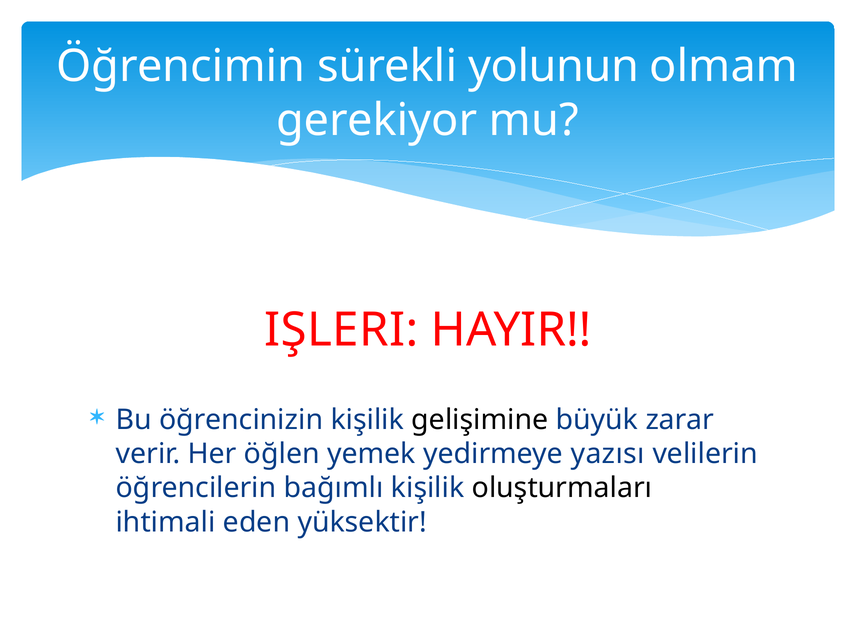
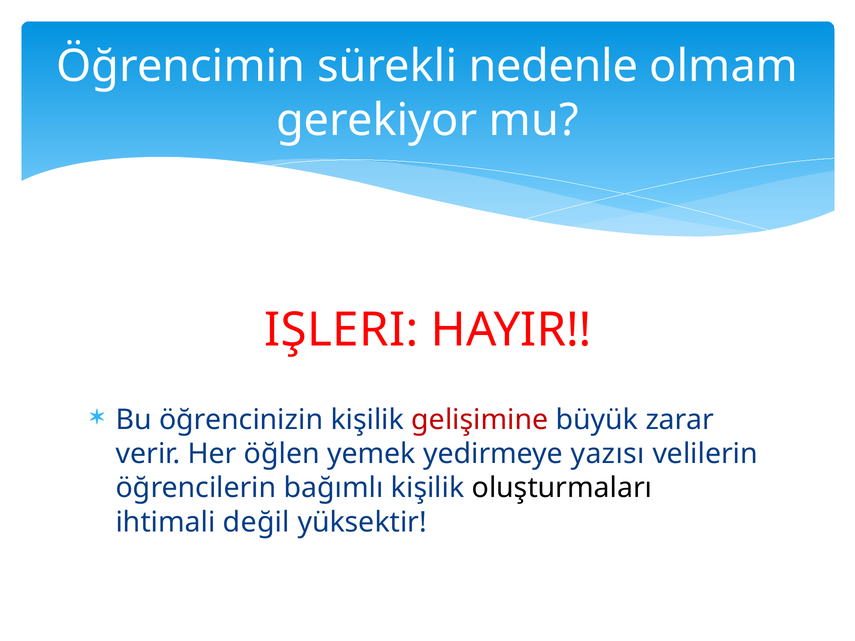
yolunun: yolunun -> nedenle
gelişimine colour: black -> red
eden: eden -> değil
